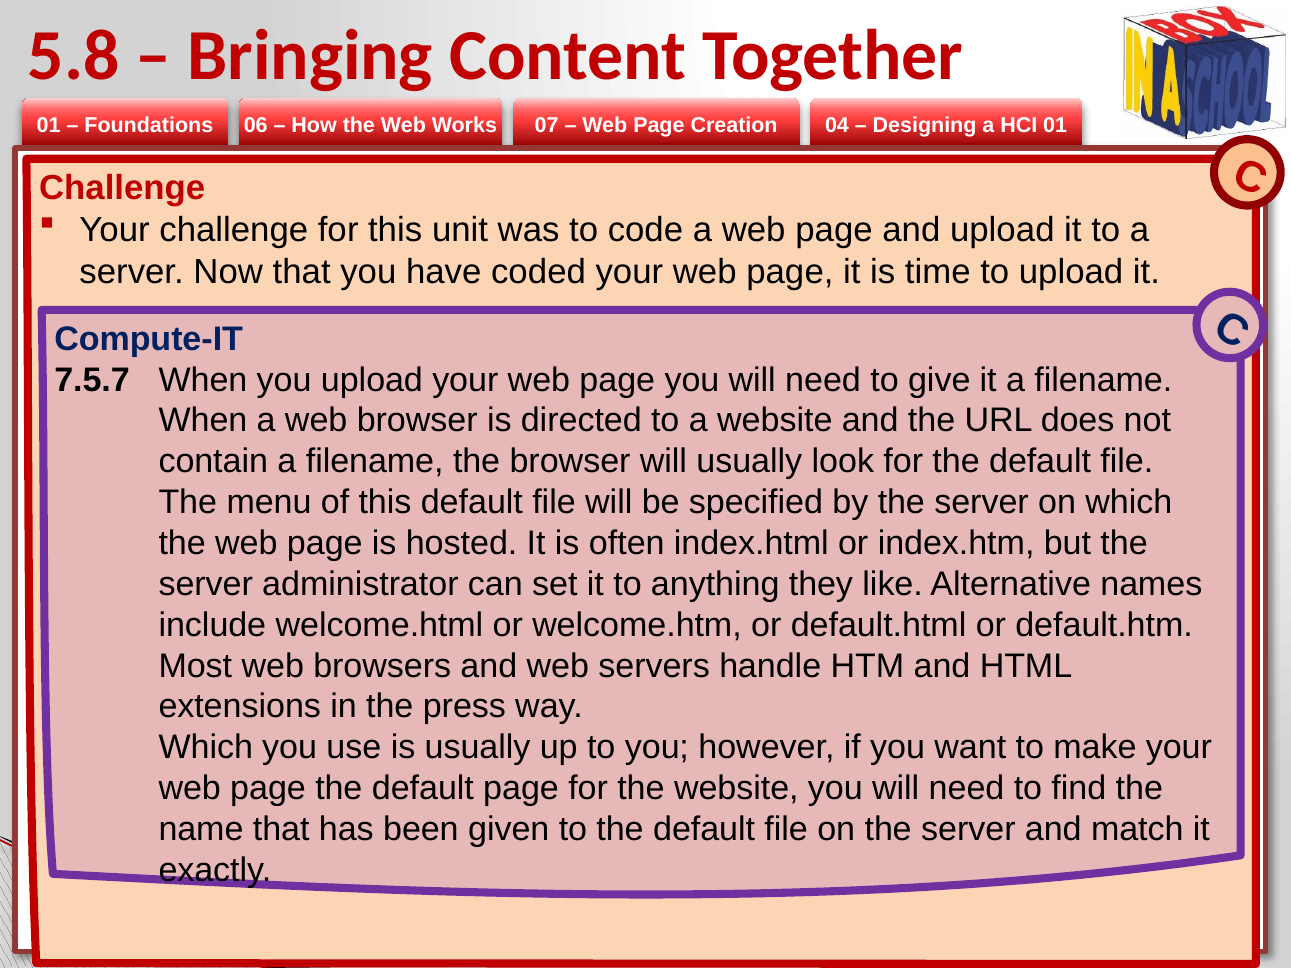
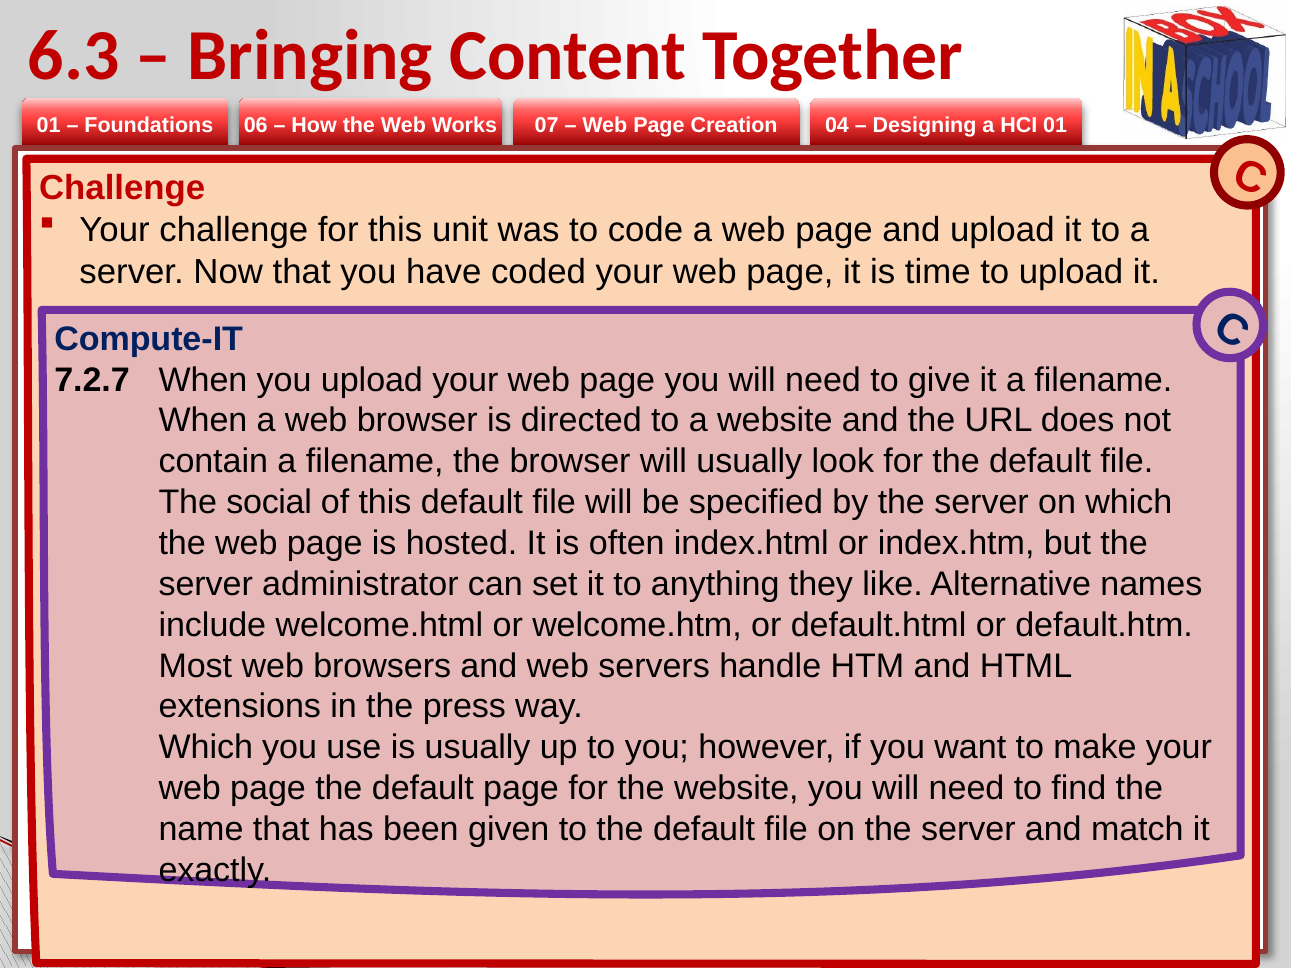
5.8: 5.8 -> 6.3
7.5.7: 7.5.7 -> 7.2.7
menu: menu -> social
